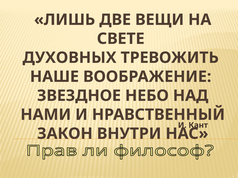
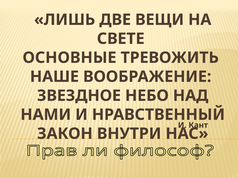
ДУХОВНЫХ: ДУХОВНЫХ -> ОСНОВНЫЕ
